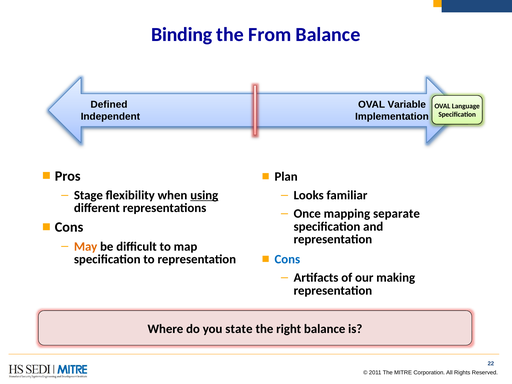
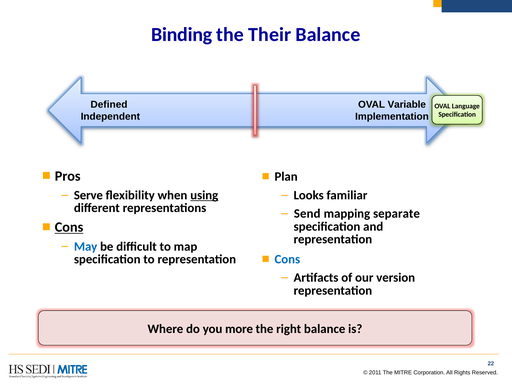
From: From -> Their
Stage: Stage -> Serve
Once: Once -> Send
Cons at (69, 227) underline: none -> present
May colour: orange -> blue
making: making -> version
state: state -> more
